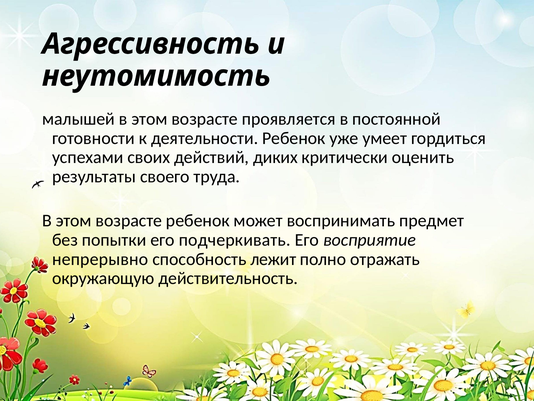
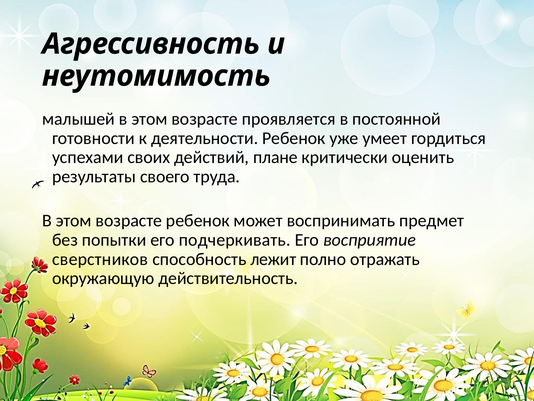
диких: диких -> плане
непрерывно: непрерывно -> сверстников
